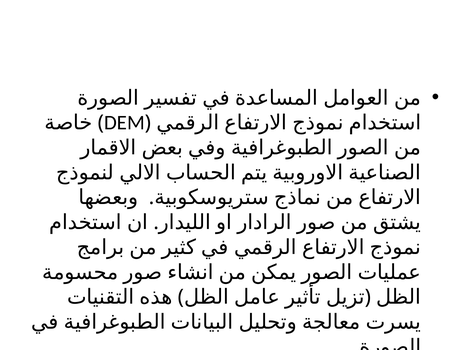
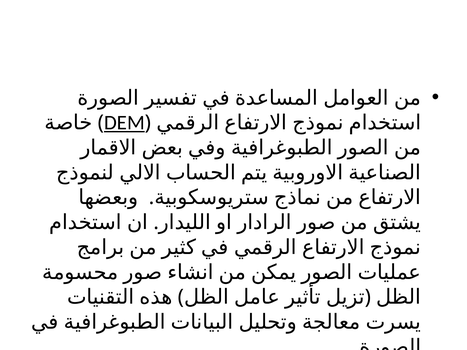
DEM underline: none -> present
